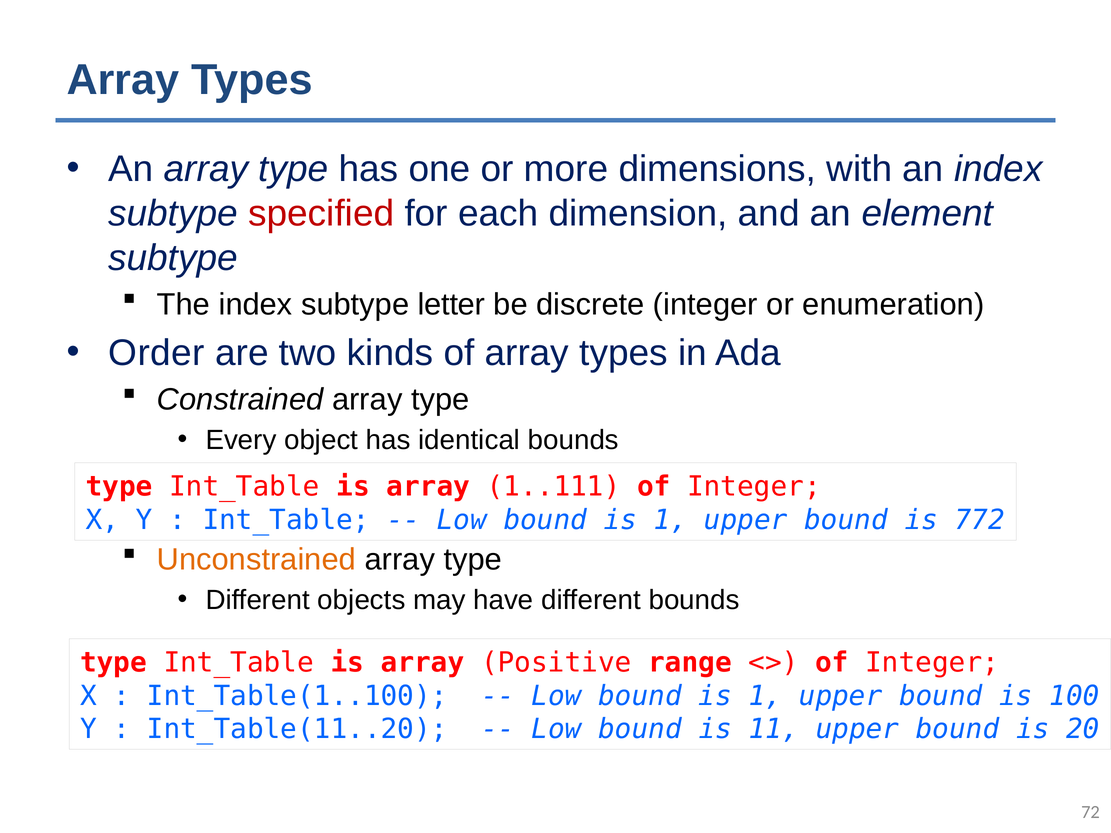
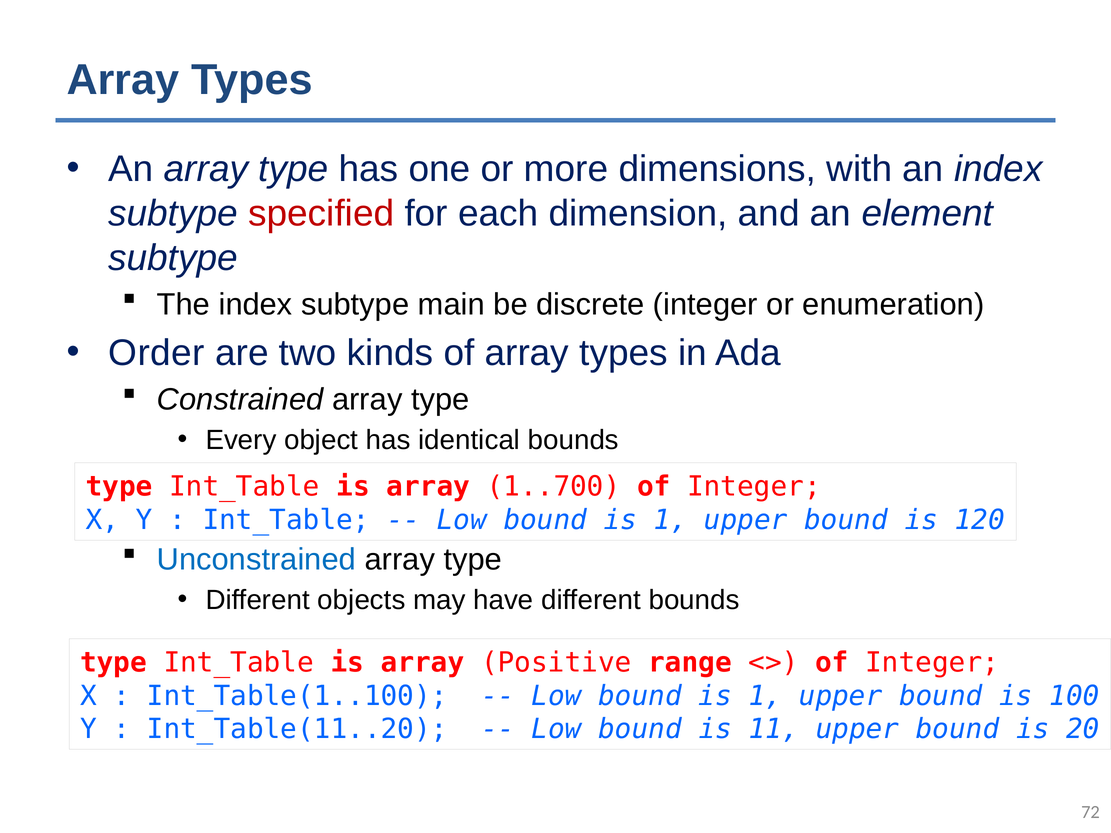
letter: letter -> main
1..111: 1..111 -> 1..700
772: 772 -> 120
Unconstrained colour: orange -> blue
